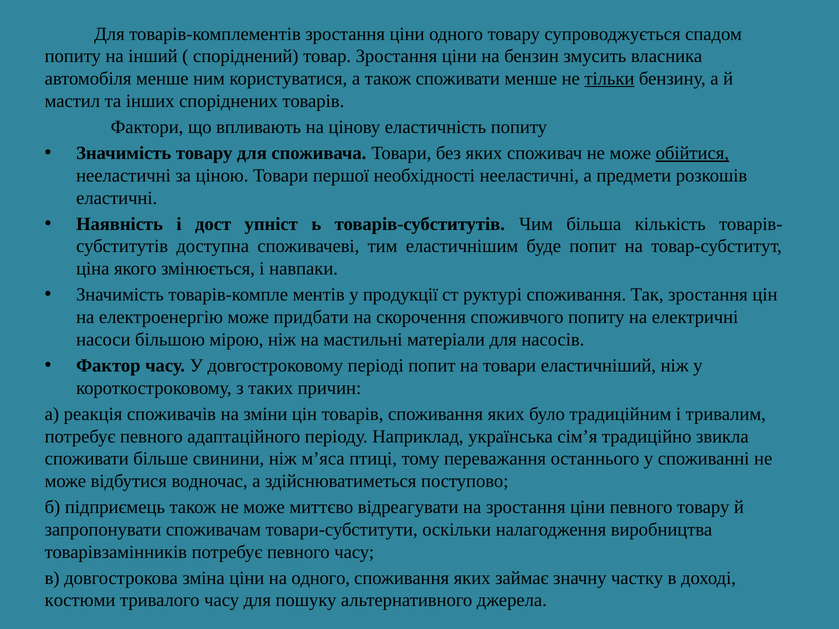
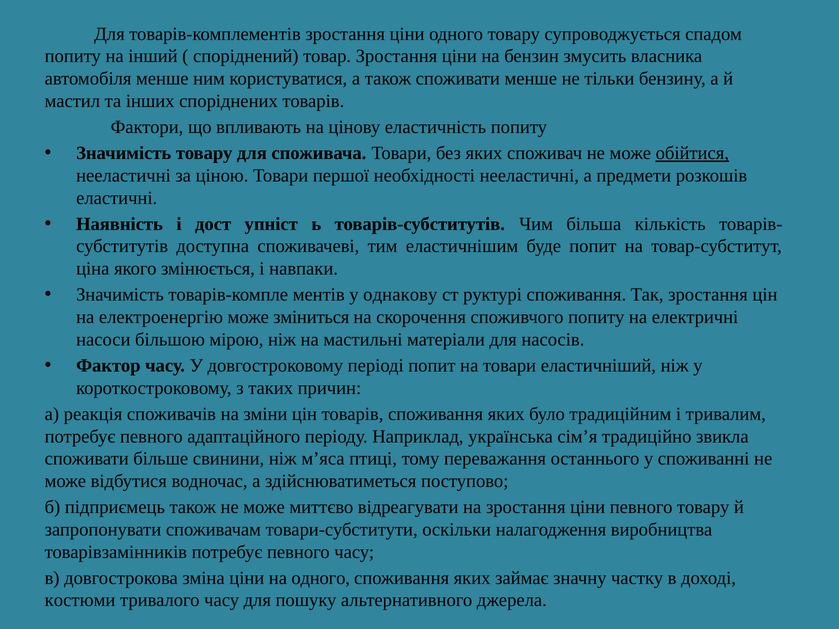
тільки underline: present -> none
продукції: продукції -> однакову
придбати: придбати -> зміниться
